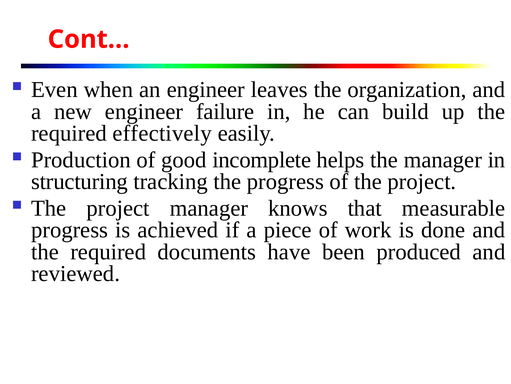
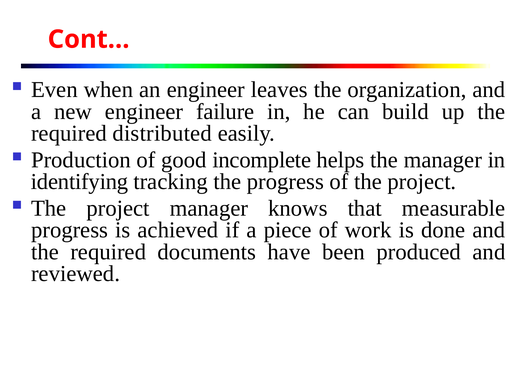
effectively: effectively -> distributed
structuring: structuring -> identifying
